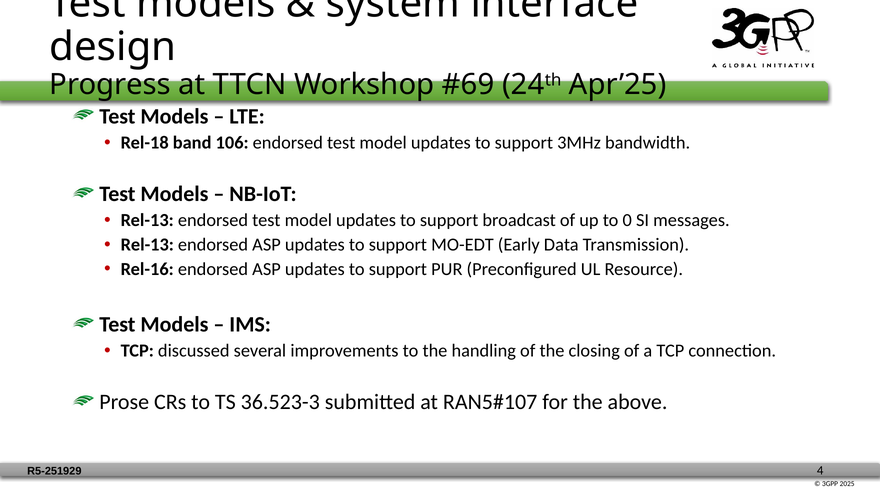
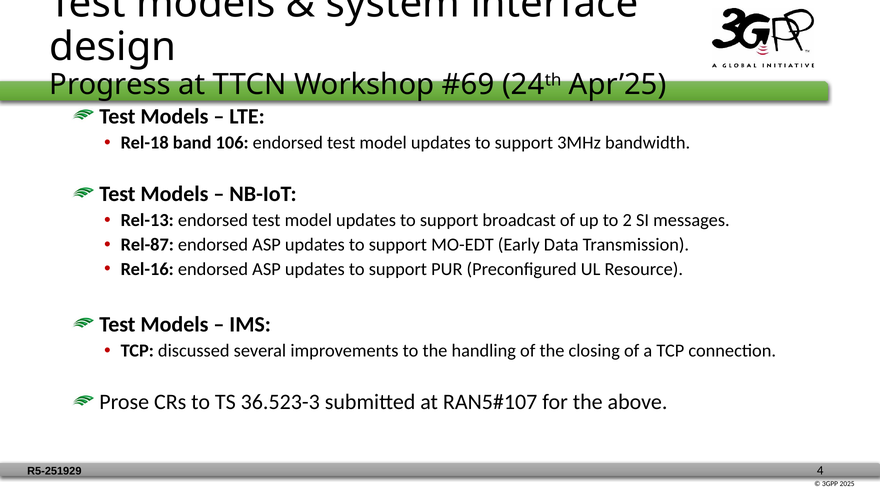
0: 0 -> 2
Rel-13 at (147, 245): Rel-13 -> Rel-87
